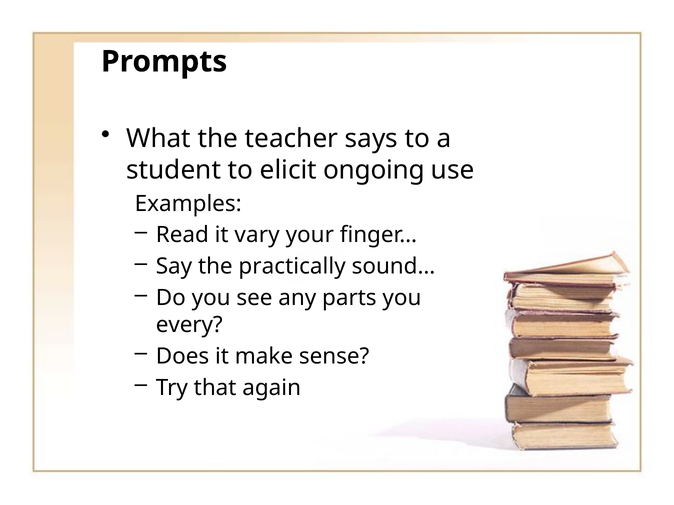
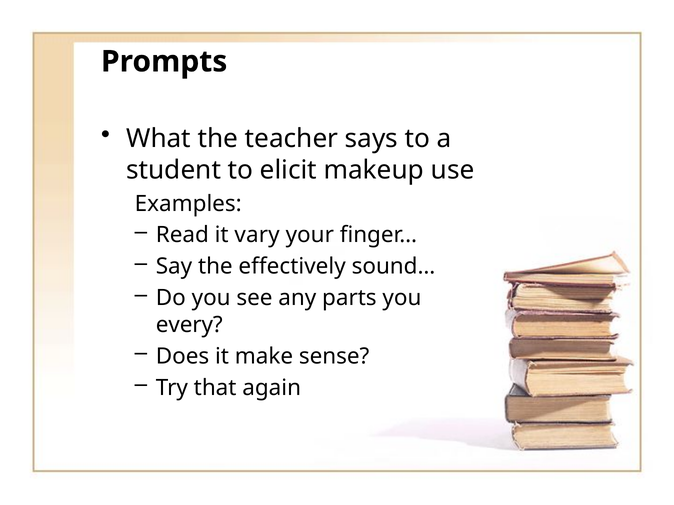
ongoing: ongoing -> makeup
practically: practically -> effectively
